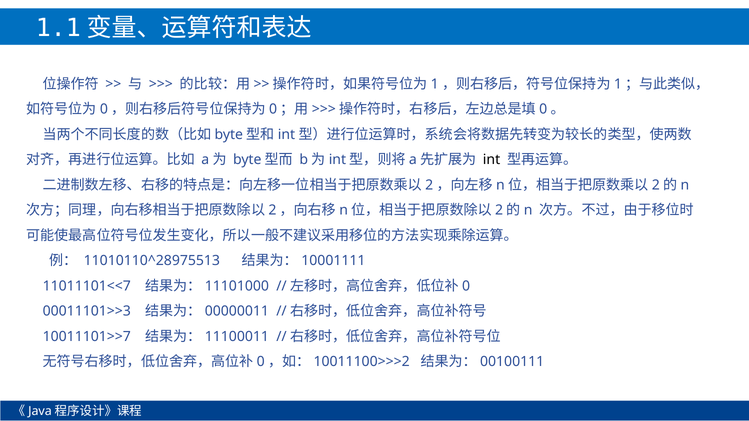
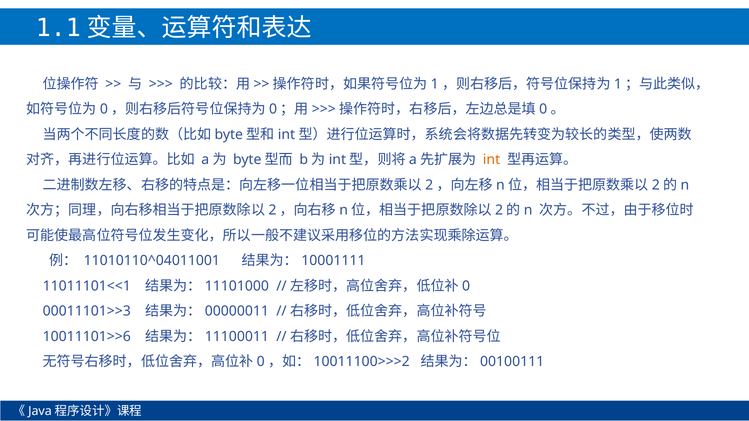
int colour: black -> orange
11010110^28975513: 11010110^28975513 -> 11010110^04011001
11011101<<7: 11011101<<7 -> 11011101<<1
10011101>>7: 10011101>>7 -> 10011101>>6
